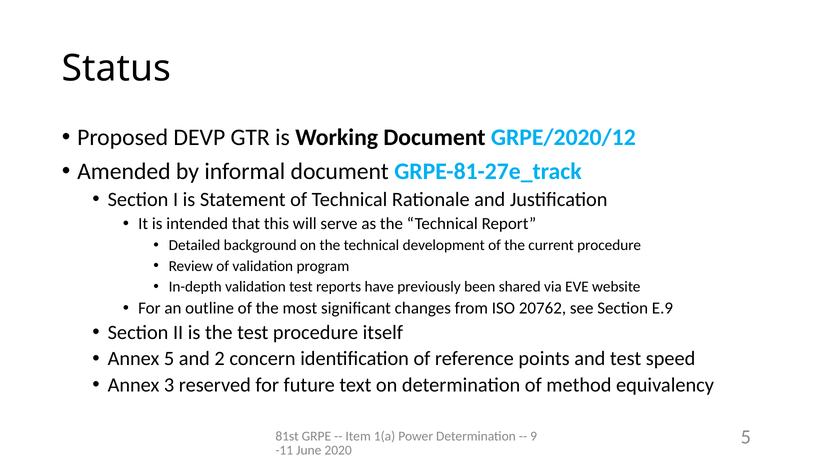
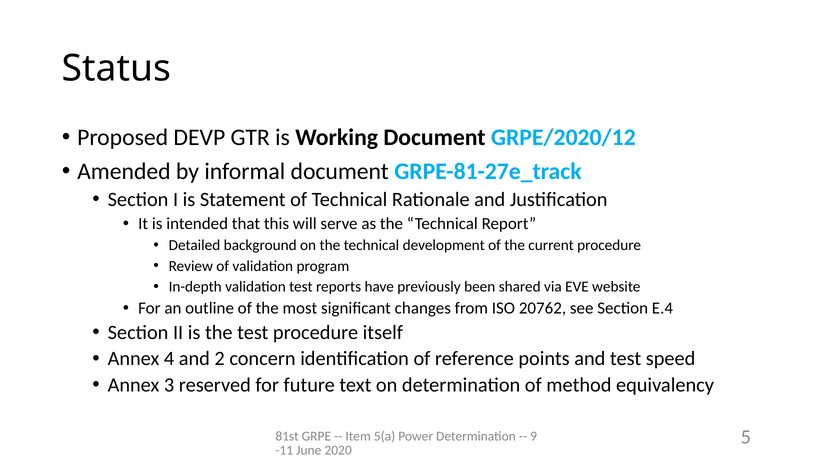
E.9: E.9 -> E.4
Annex 5: 5 -> 4
1(a: 1(a -> 5(a
